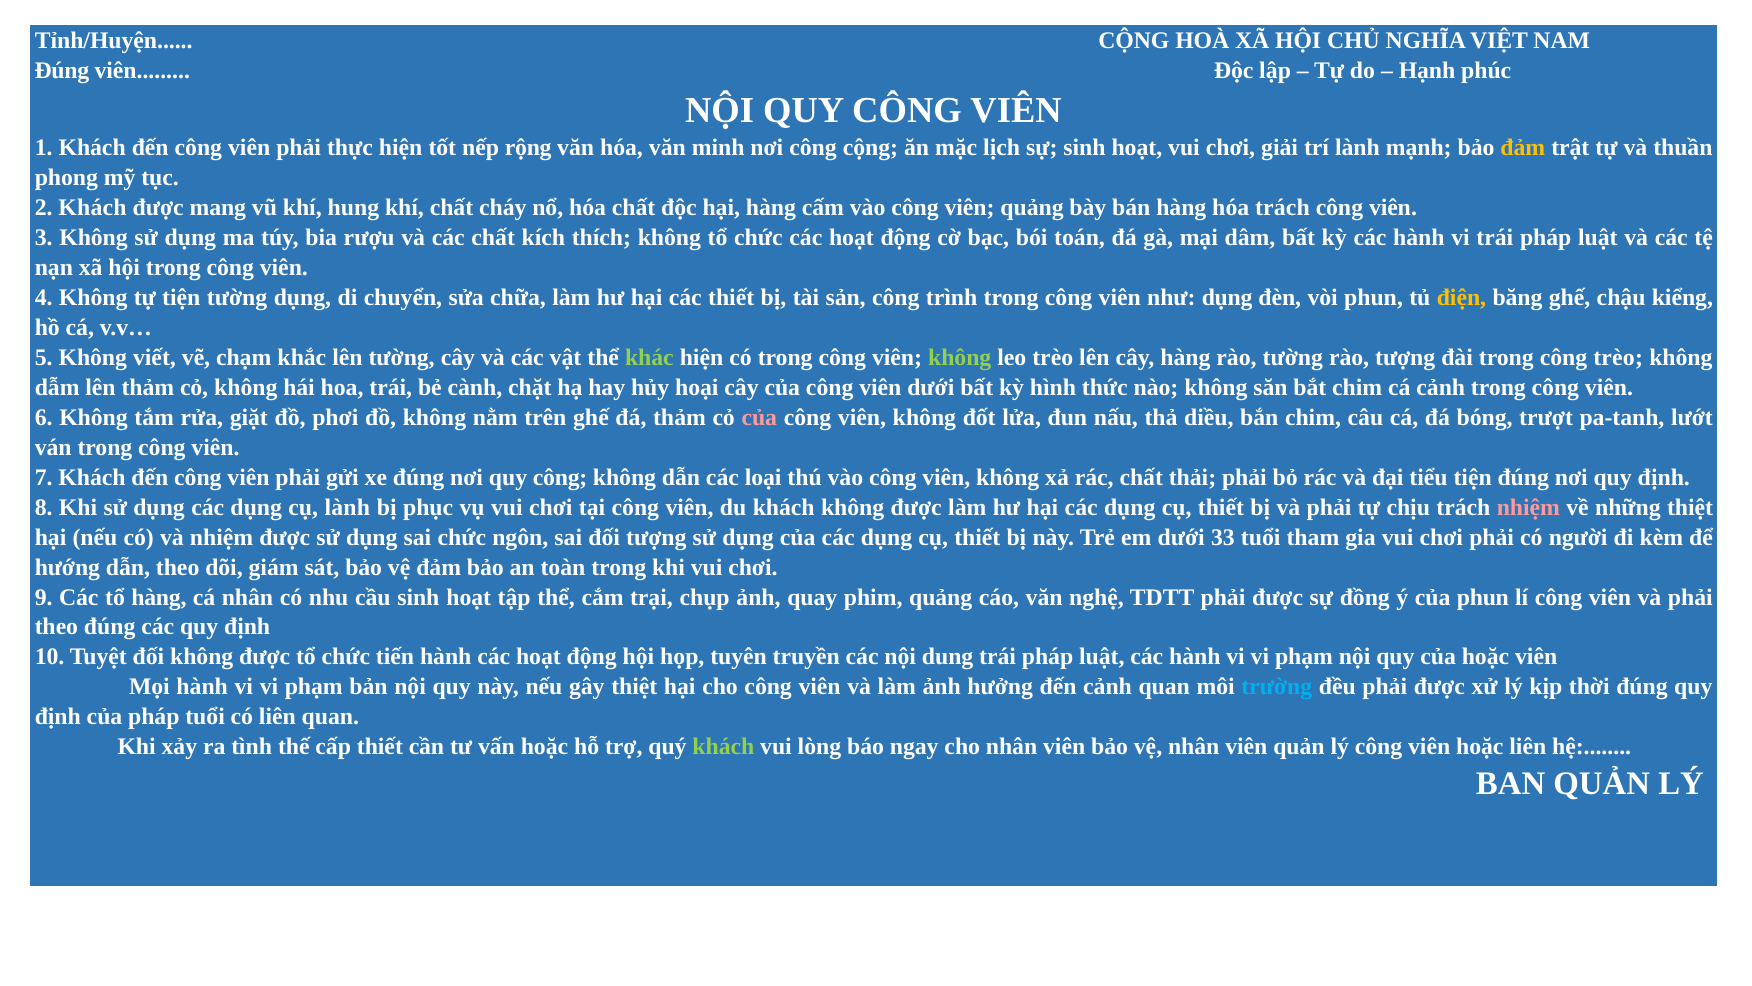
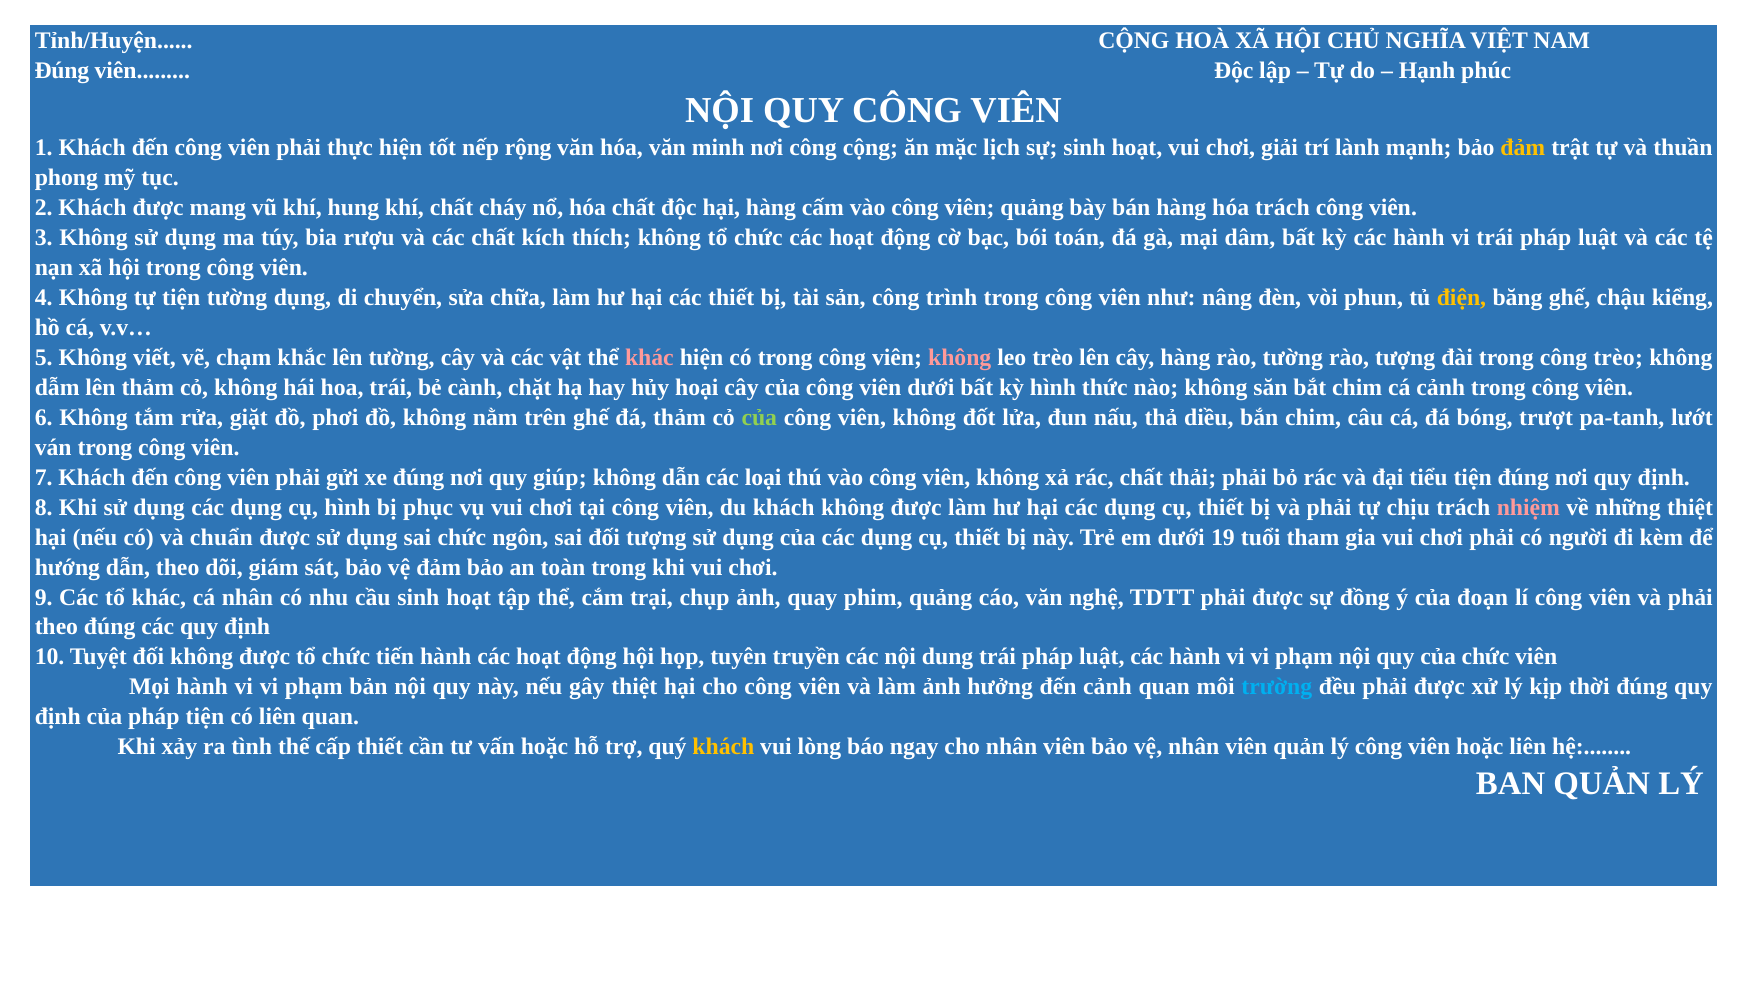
như dụng: dụng -> nâng
khác at (649, 357) colour: light green -> pink
không at (960, 357) colour: light green -> pink
của at (759, 417) colour: pink -> light green
nơi quy công: công -> giúp
cụ lành: lành -> hình
và nhiệm: nhiệm -> chuẩn
33: 33 -> 19
tổ hàng: hàng -> khác
của phun: phun -> đoạn
của hoặc: hoặc -> chức
pháp tuổi: tuổi -> tiện
khách at (723, 747) colour: light green -> yellow
